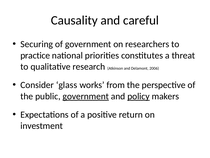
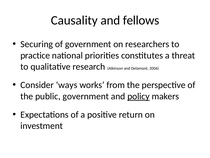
careful: careful -> fellows
glass: glass -> ways
government at (86, 96) underline: present -> none
